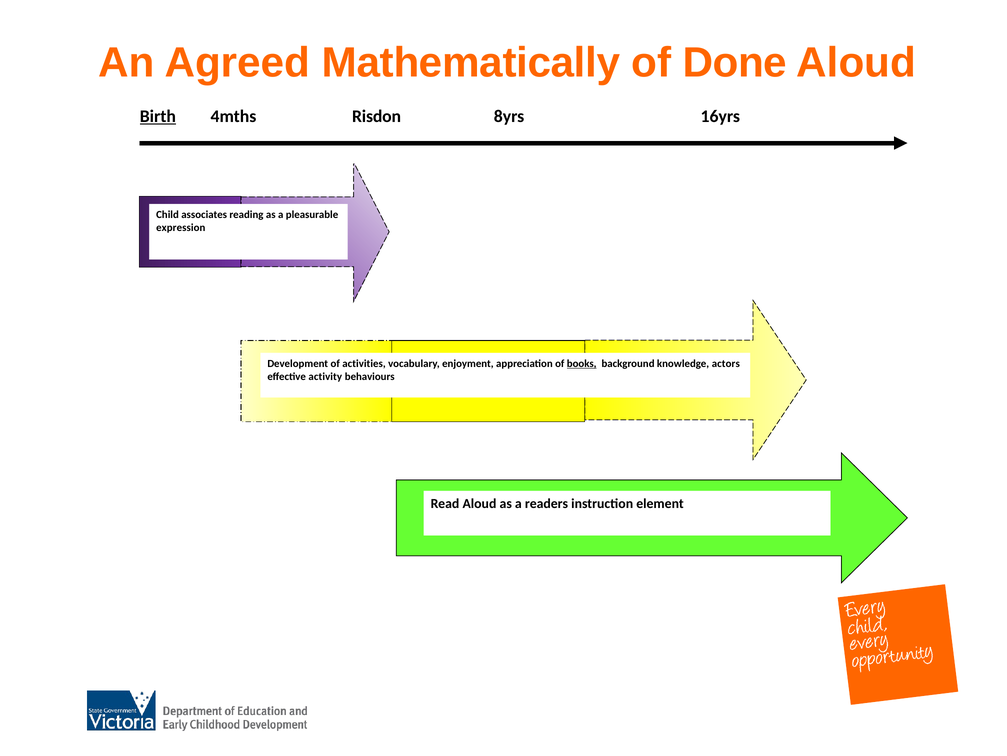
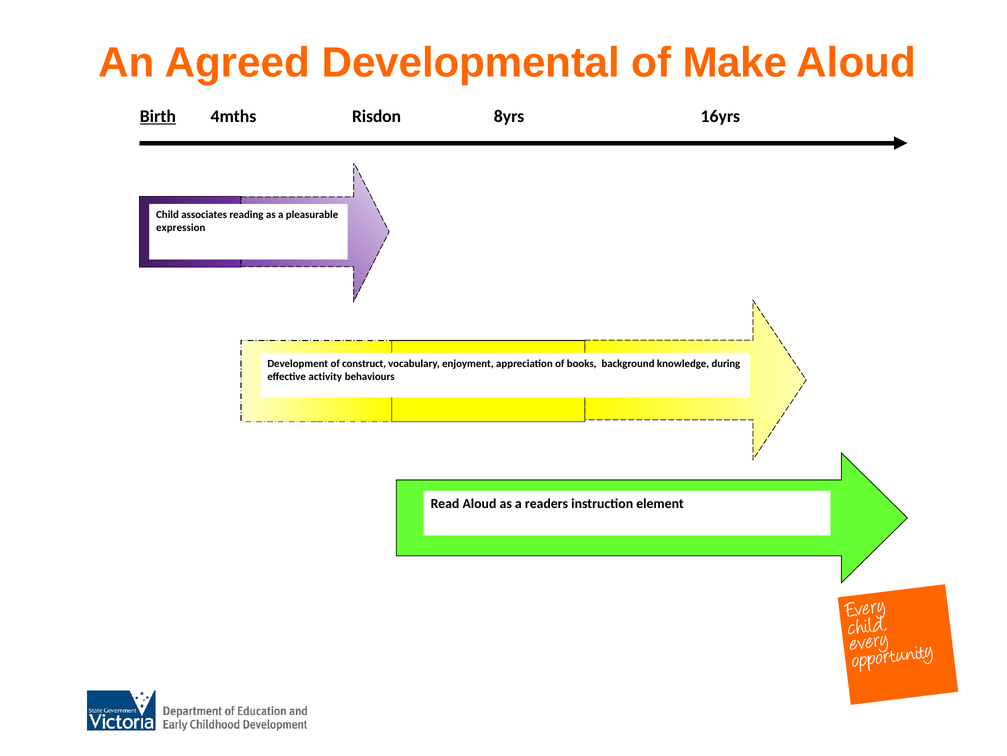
Mathematically: Mathematically -> Developmental
Done: Done -> Make
activities: activities -> construct
books underline: present -> none
actors: actors -> during
